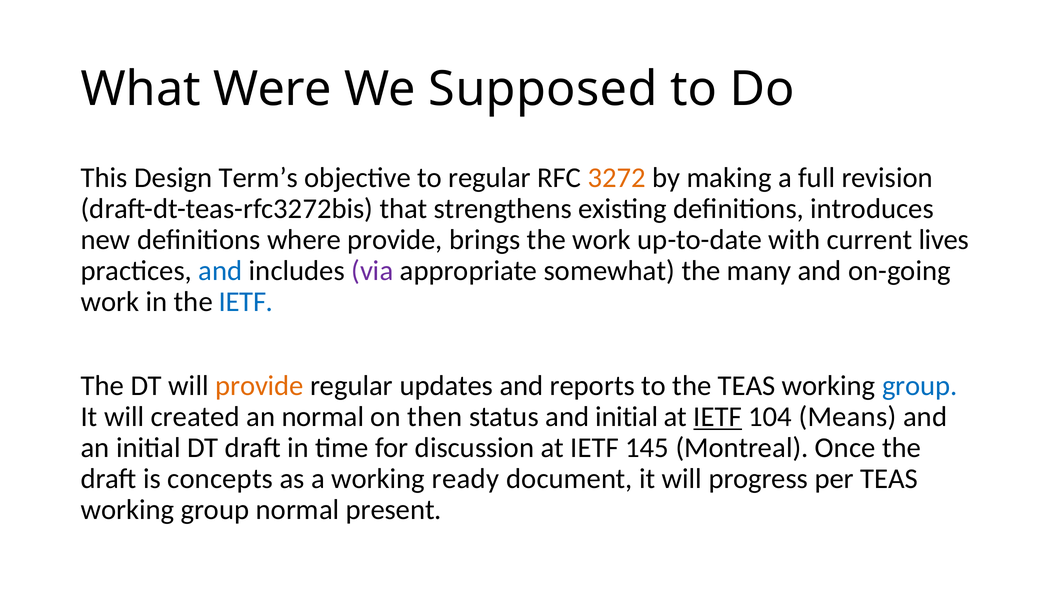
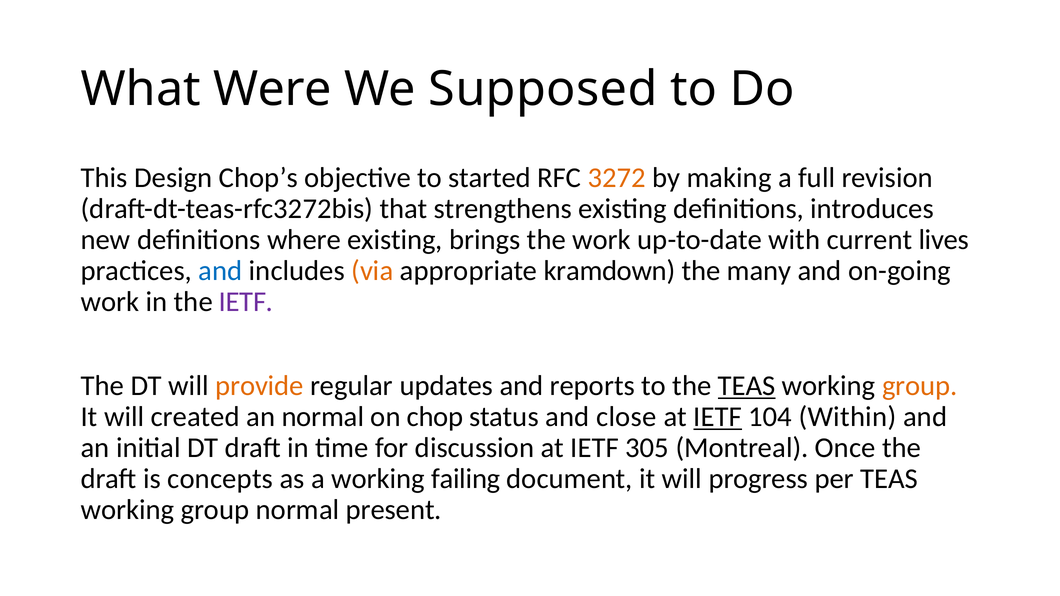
Term’s: Term’s -> Chop’s
to regular: regular -> started
where provide: provide -> existing
via colour: purple -> orange
somewhat: somewhat -> kramdown
IETF at (246, 302) colour: blue -> purple
TEAS at (747, 386) underline: none -> present
group at (920, 386) colour: blue -> orange
then: then -> chop
and initial: initial -> close
Means: Means -> Within
145: 145 -> 305
ready: ready -> failing
